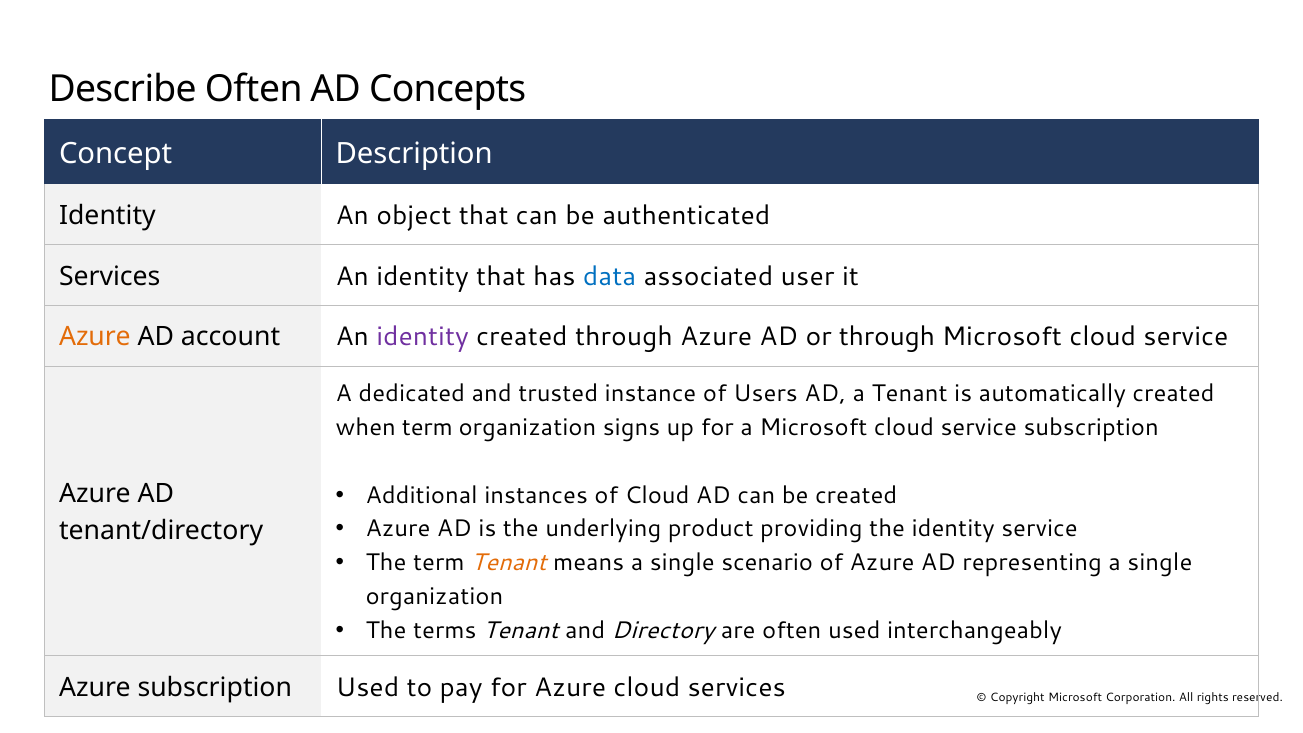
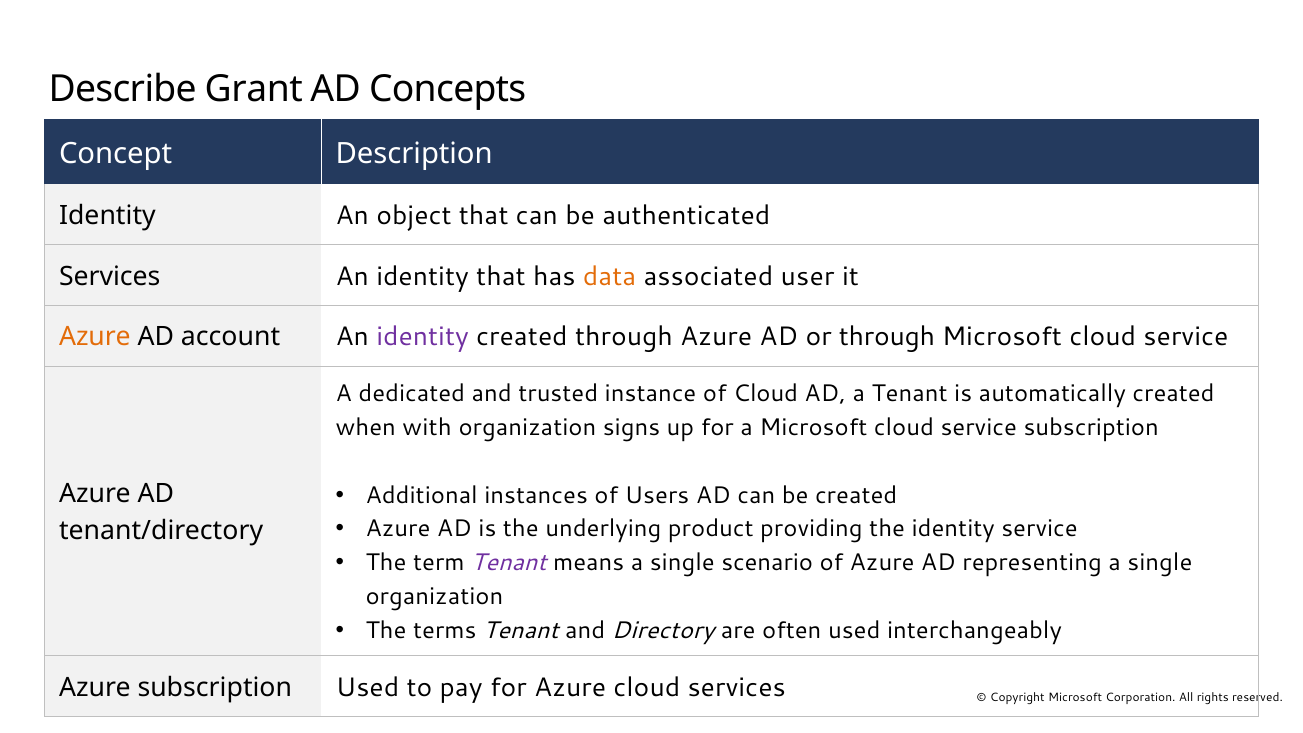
Describe Often: Often -> Grant
data colour: blue -> orange
of Users: Users -> Cloud
when term: term -> with
of Cloud: Cloud -> Users
Tenant at (509, 563) colour: orange -> purple
